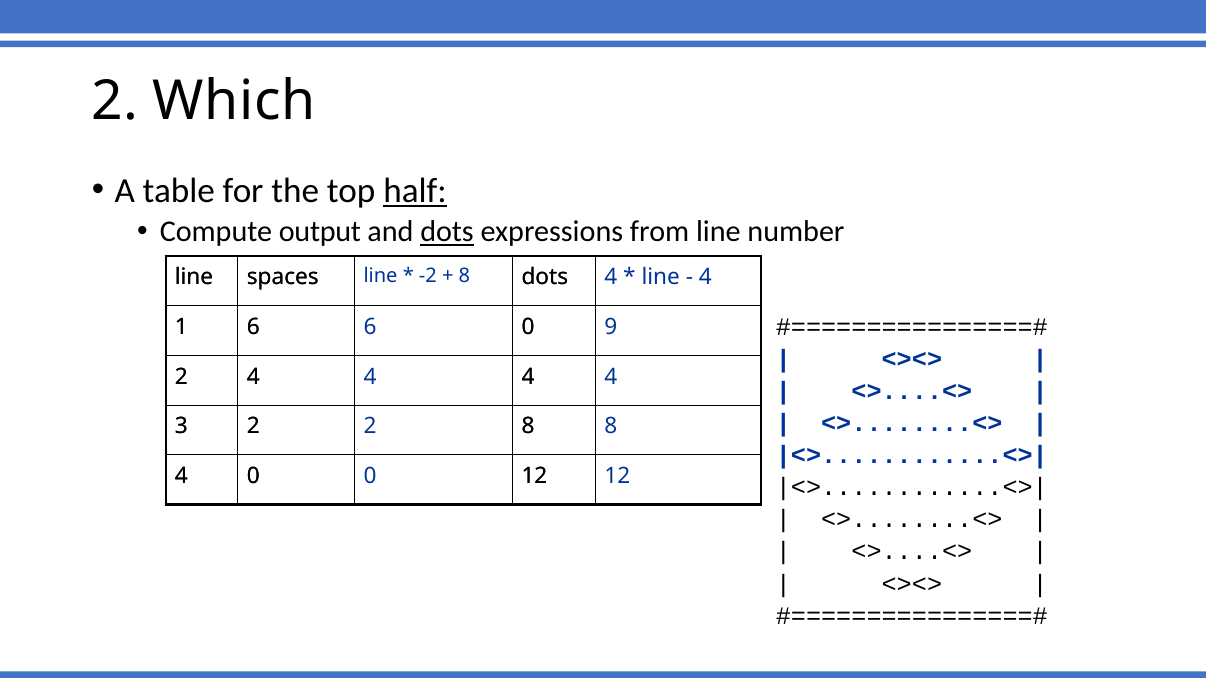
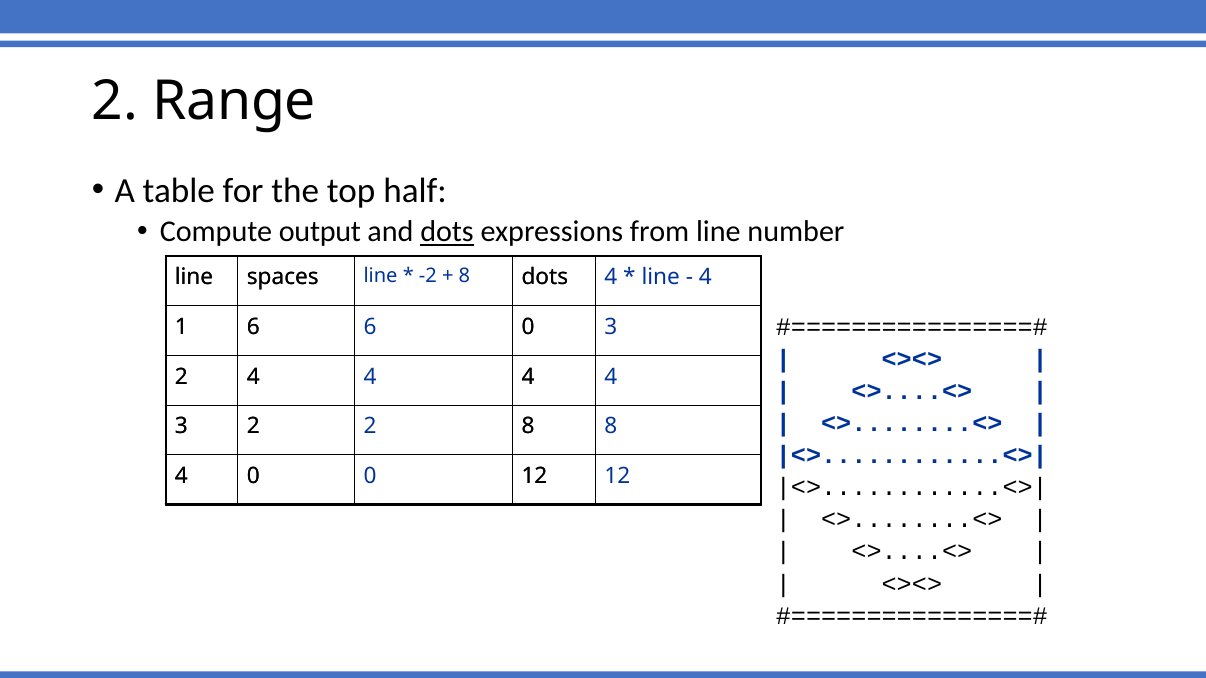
Which: Which -> Range
half underline: present -> none
9 at (611, 327): 9 -> 3
